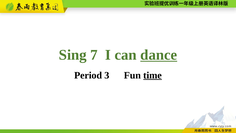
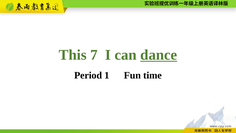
Sing: Sing -> This
3: 3 -> 1
time underline: present -> none
